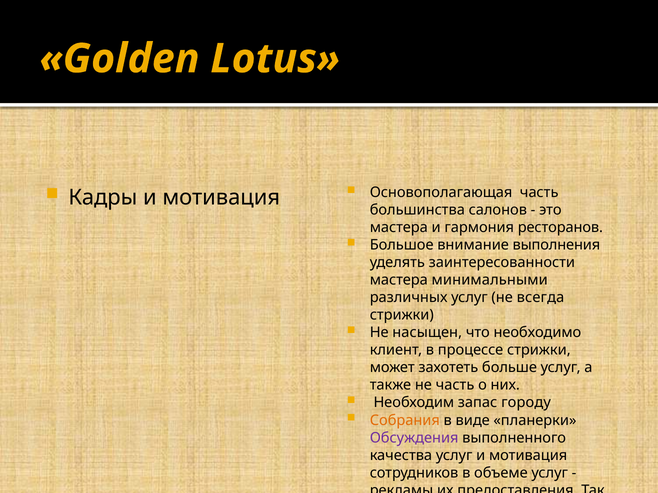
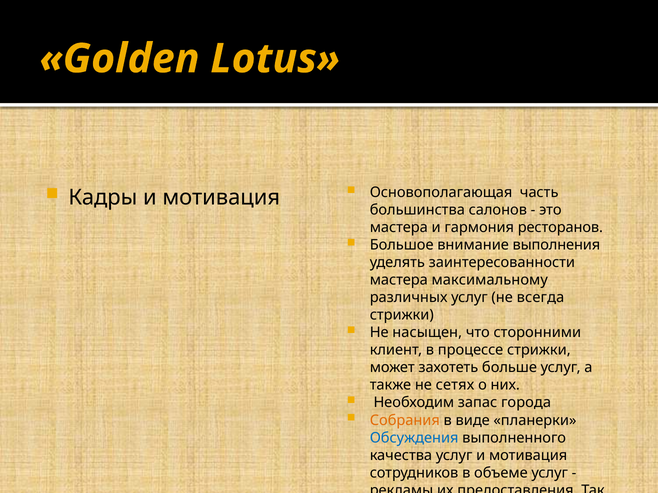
минимальными: минимальными -> максимальному
необходимо: необходимо -> сторонними
не часть: часть -> сетях
городу: городу -> города
Обсуждения colour: purple -> blue
